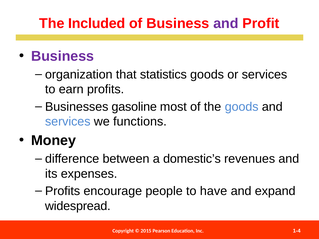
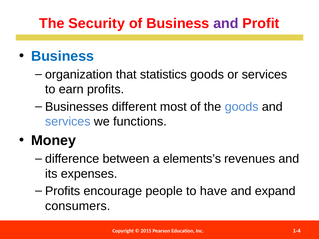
Included: Included -> Security
Business at (63, 56) colour: purple -> blue
gasoline: gasoline -> different
domestic’s: domestic’s -> elements’s
widespread: widespread -> consumers
